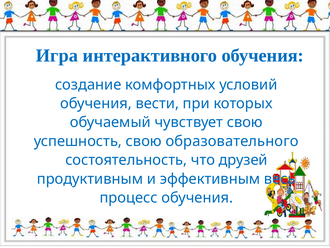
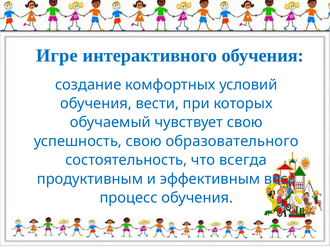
Игра: Игра -> Игре
друзей: друзей -> всегда
